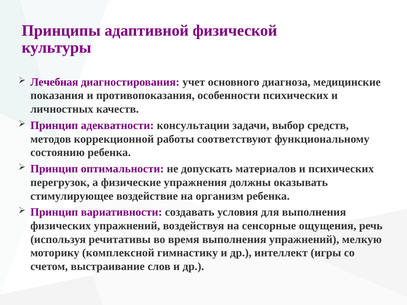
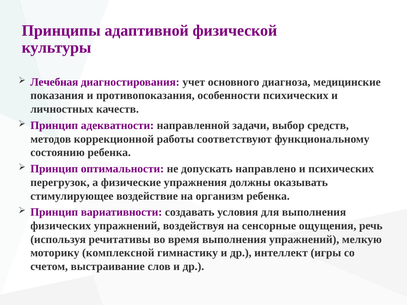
консультации: консультации -> направленной
материалов: материалов -> направлено
